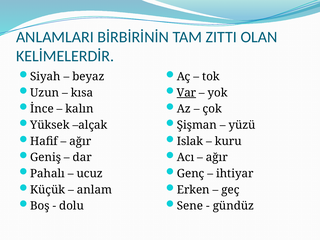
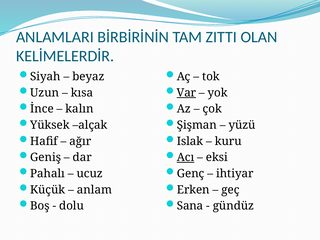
Acı underline: none -> present
ağır at (217, 157): ağır -> eksi
Sene: Sene -> Sana
